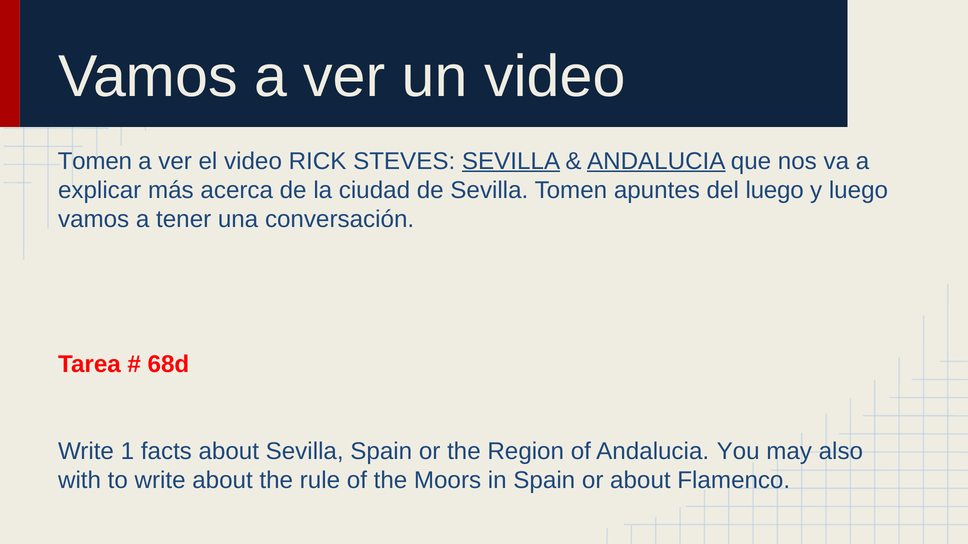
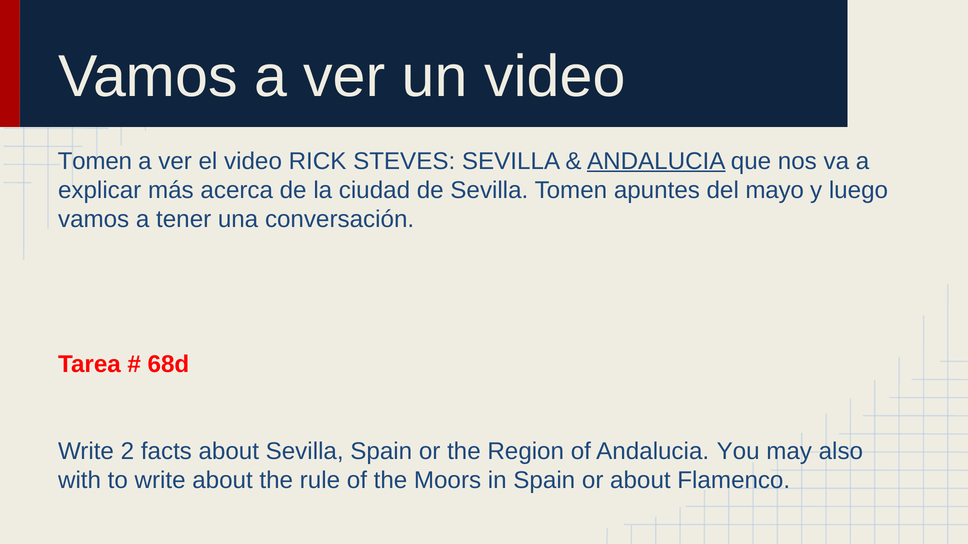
SEVILLA at (511, 161) underline: present -> none
del luego: luego -> mayo
1: 1 -> 2
